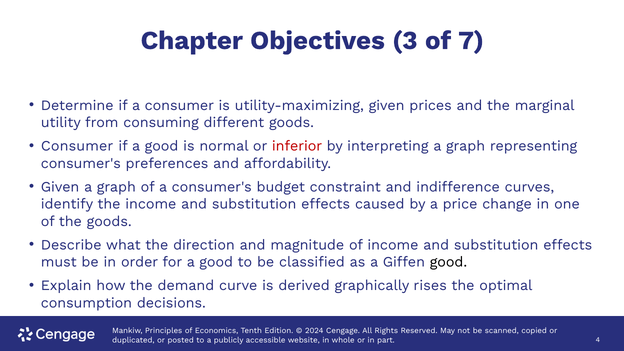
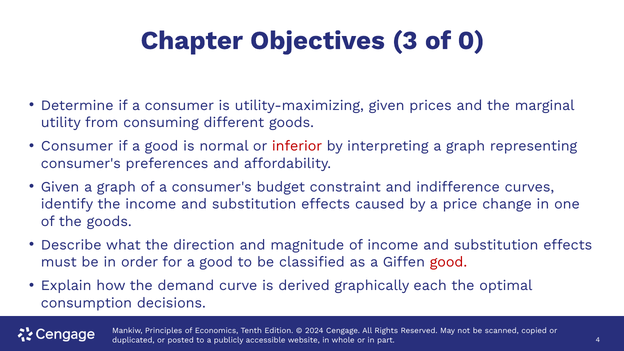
7: 7 -> 0
good at (449, 262) colour: black -> red
rises: rises -> each
